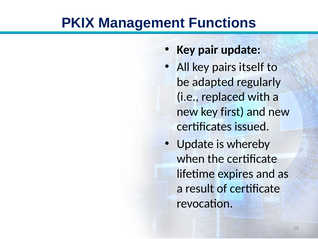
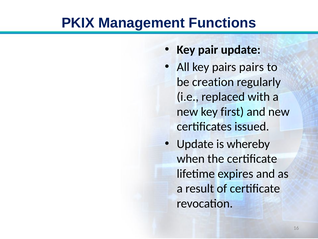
pairs itself: itself -> pairs
adapted: adapted -> creation
